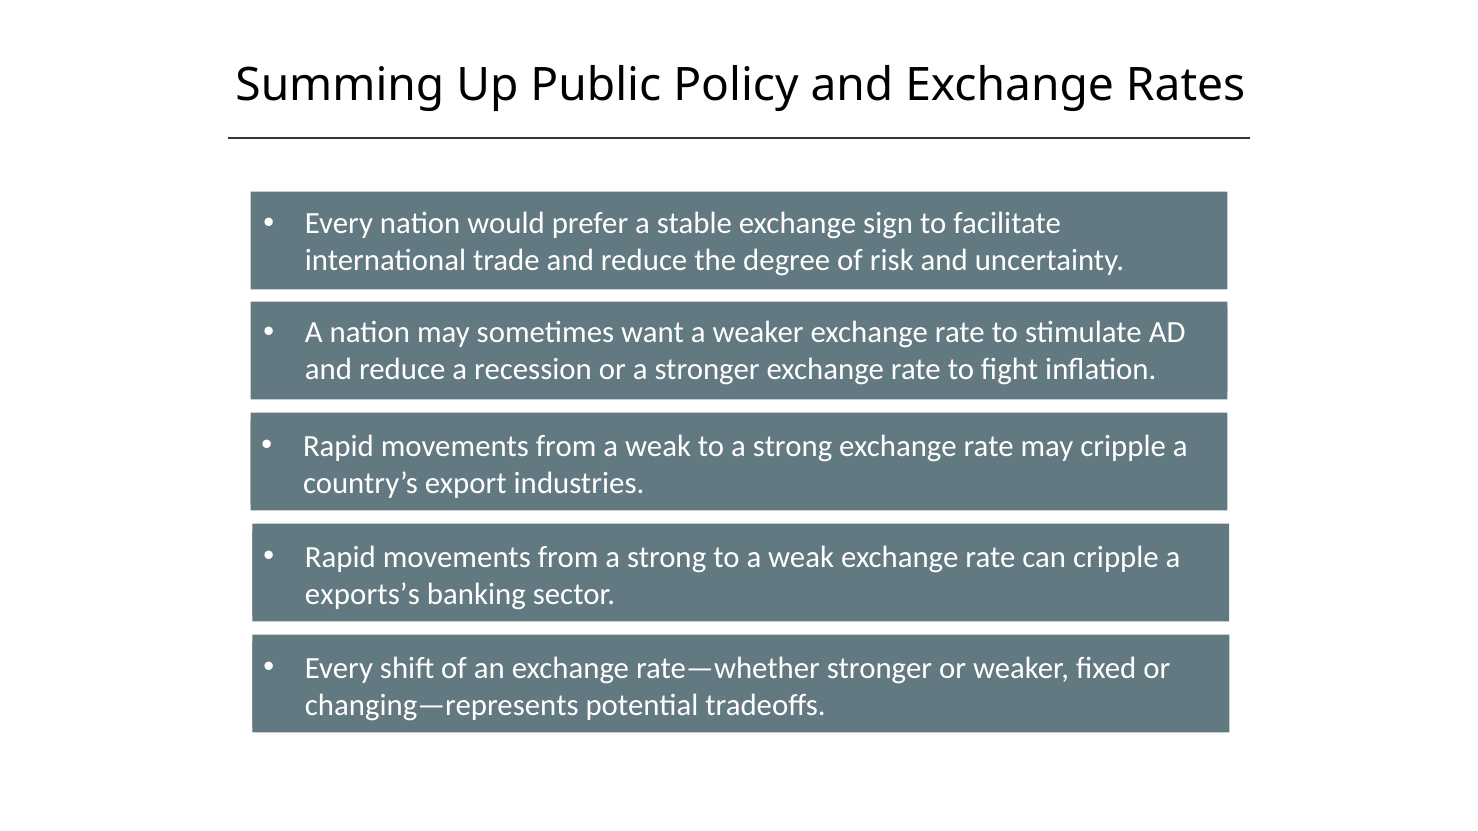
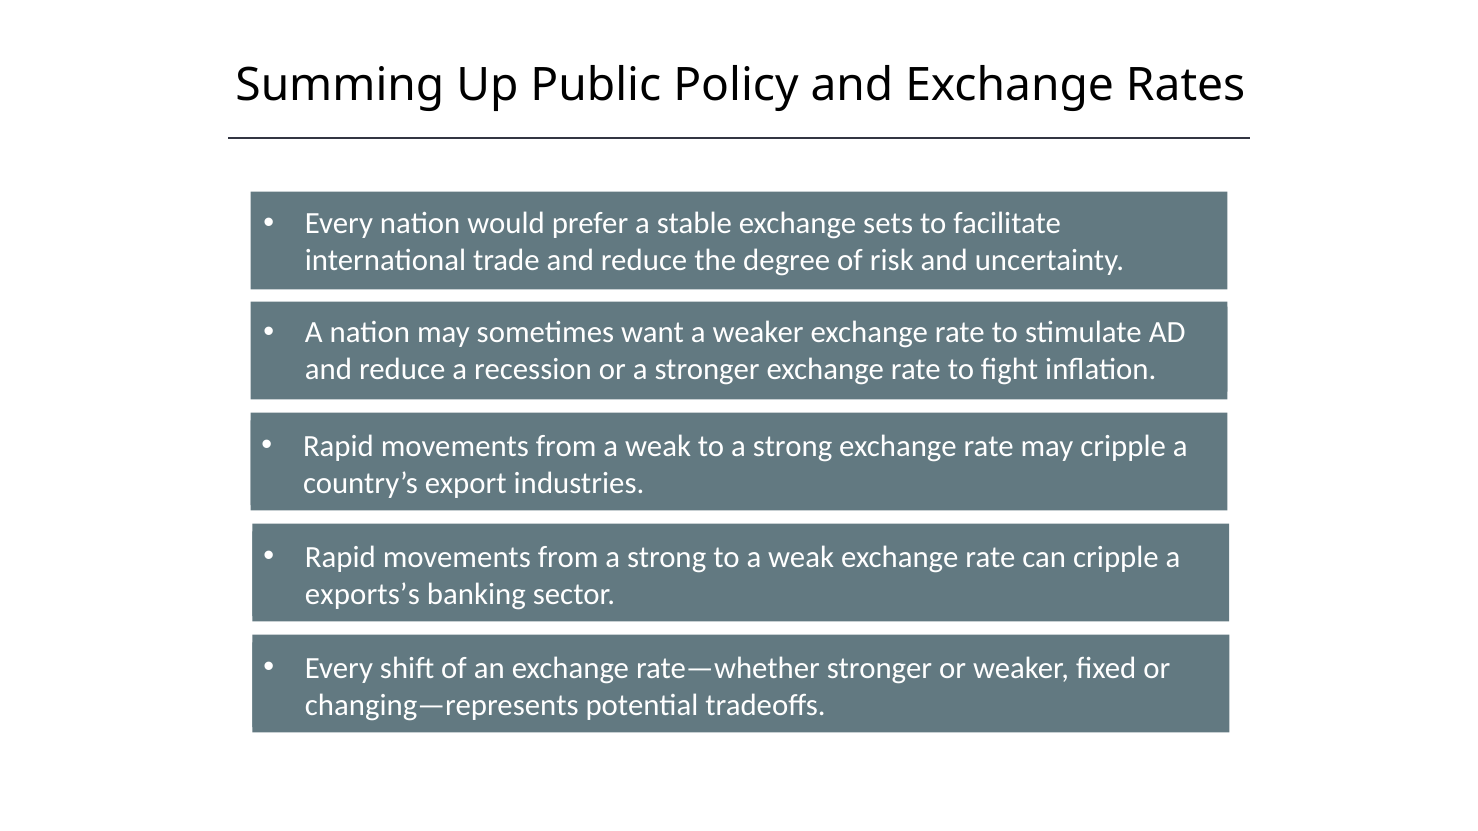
sign: sign -> sets
